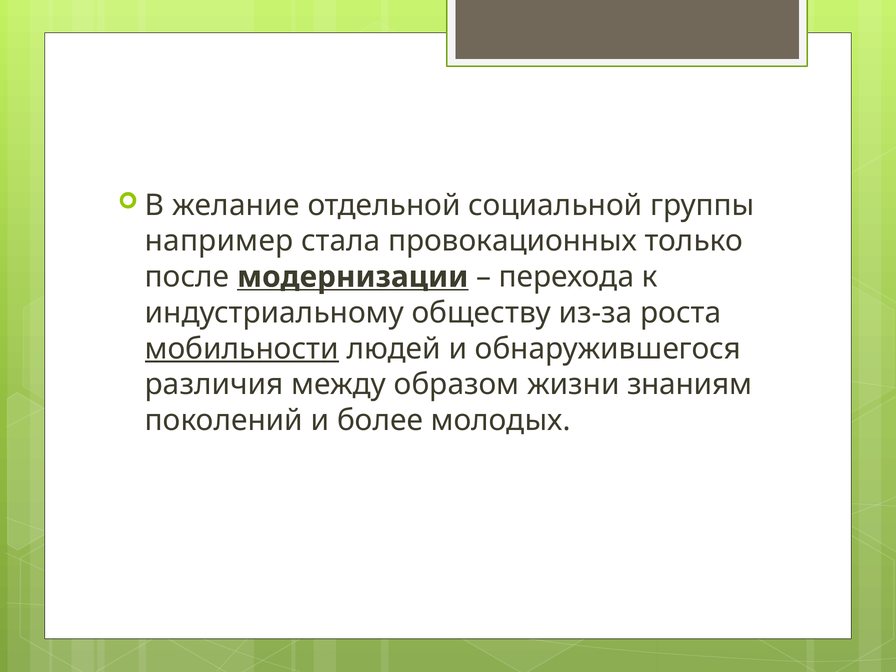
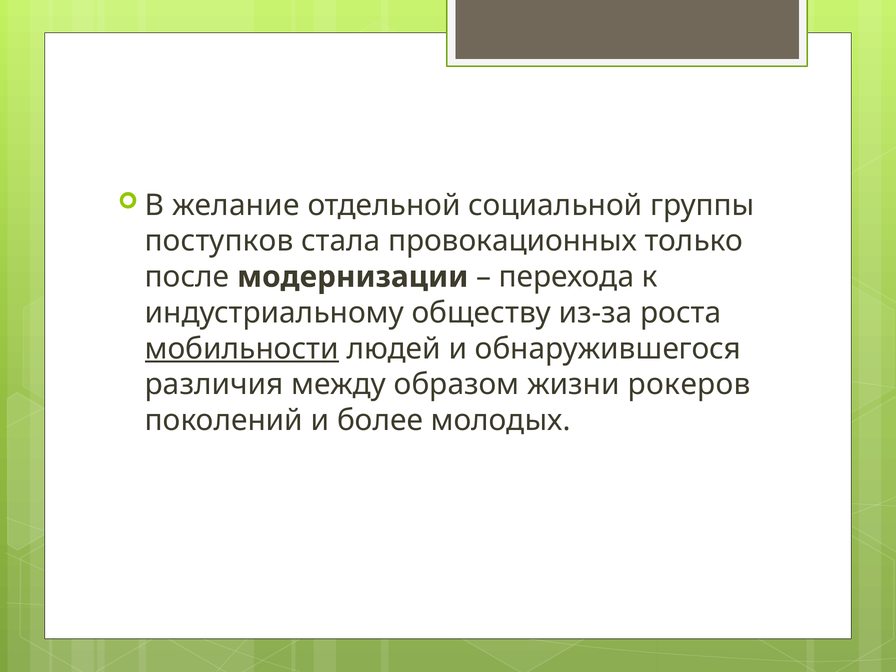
например: например -> поступков
модернизации underline: present -> none
знаниям: знаниям -> рокеров
